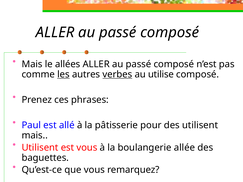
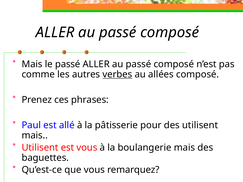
le allées: allées -> passé
les underline: present -> none
utilise: utilise -> allées
boulangerie allée: allée -> mais
